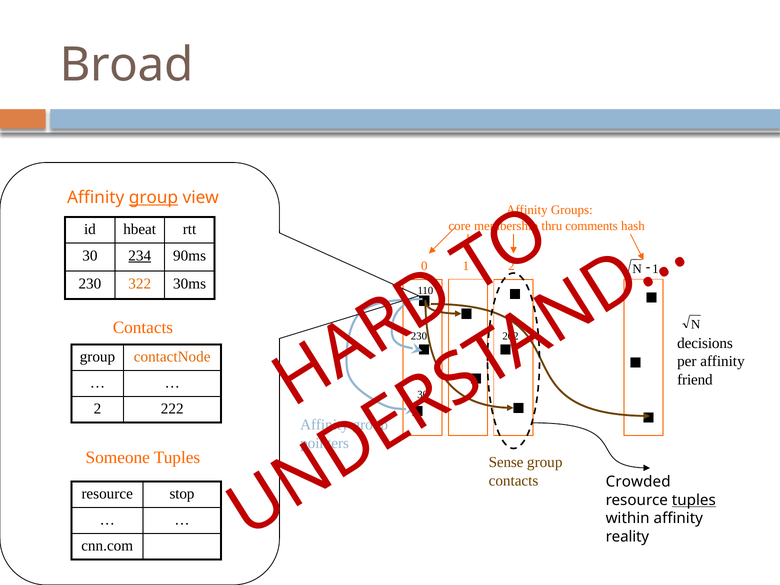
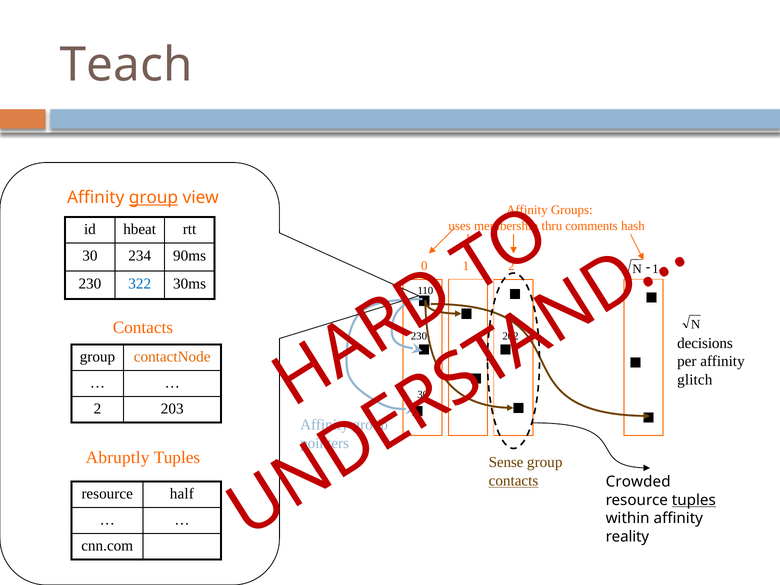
Broad: Broad -> Teach
core: core -> uses
234 underline: present -> none
322 colour: orange -> blue
friend: friend -> glitch
222: 222 -> 203
Someone: Someone -> Abruptly
contacts at (513, 481) underline: none -> present
stop: stop -> half
